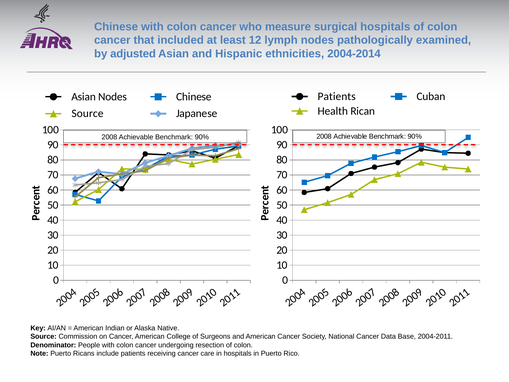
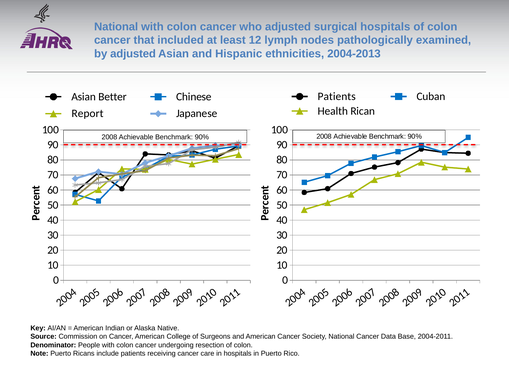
Chinese at (116, 27): Chinese -> National
who measure: measure -> adjusted
2004-2014: 2004-2014 -> 2004-2013
Asian Nodes: Nodes -> Better
Source at (87, 114): Source -> Report
